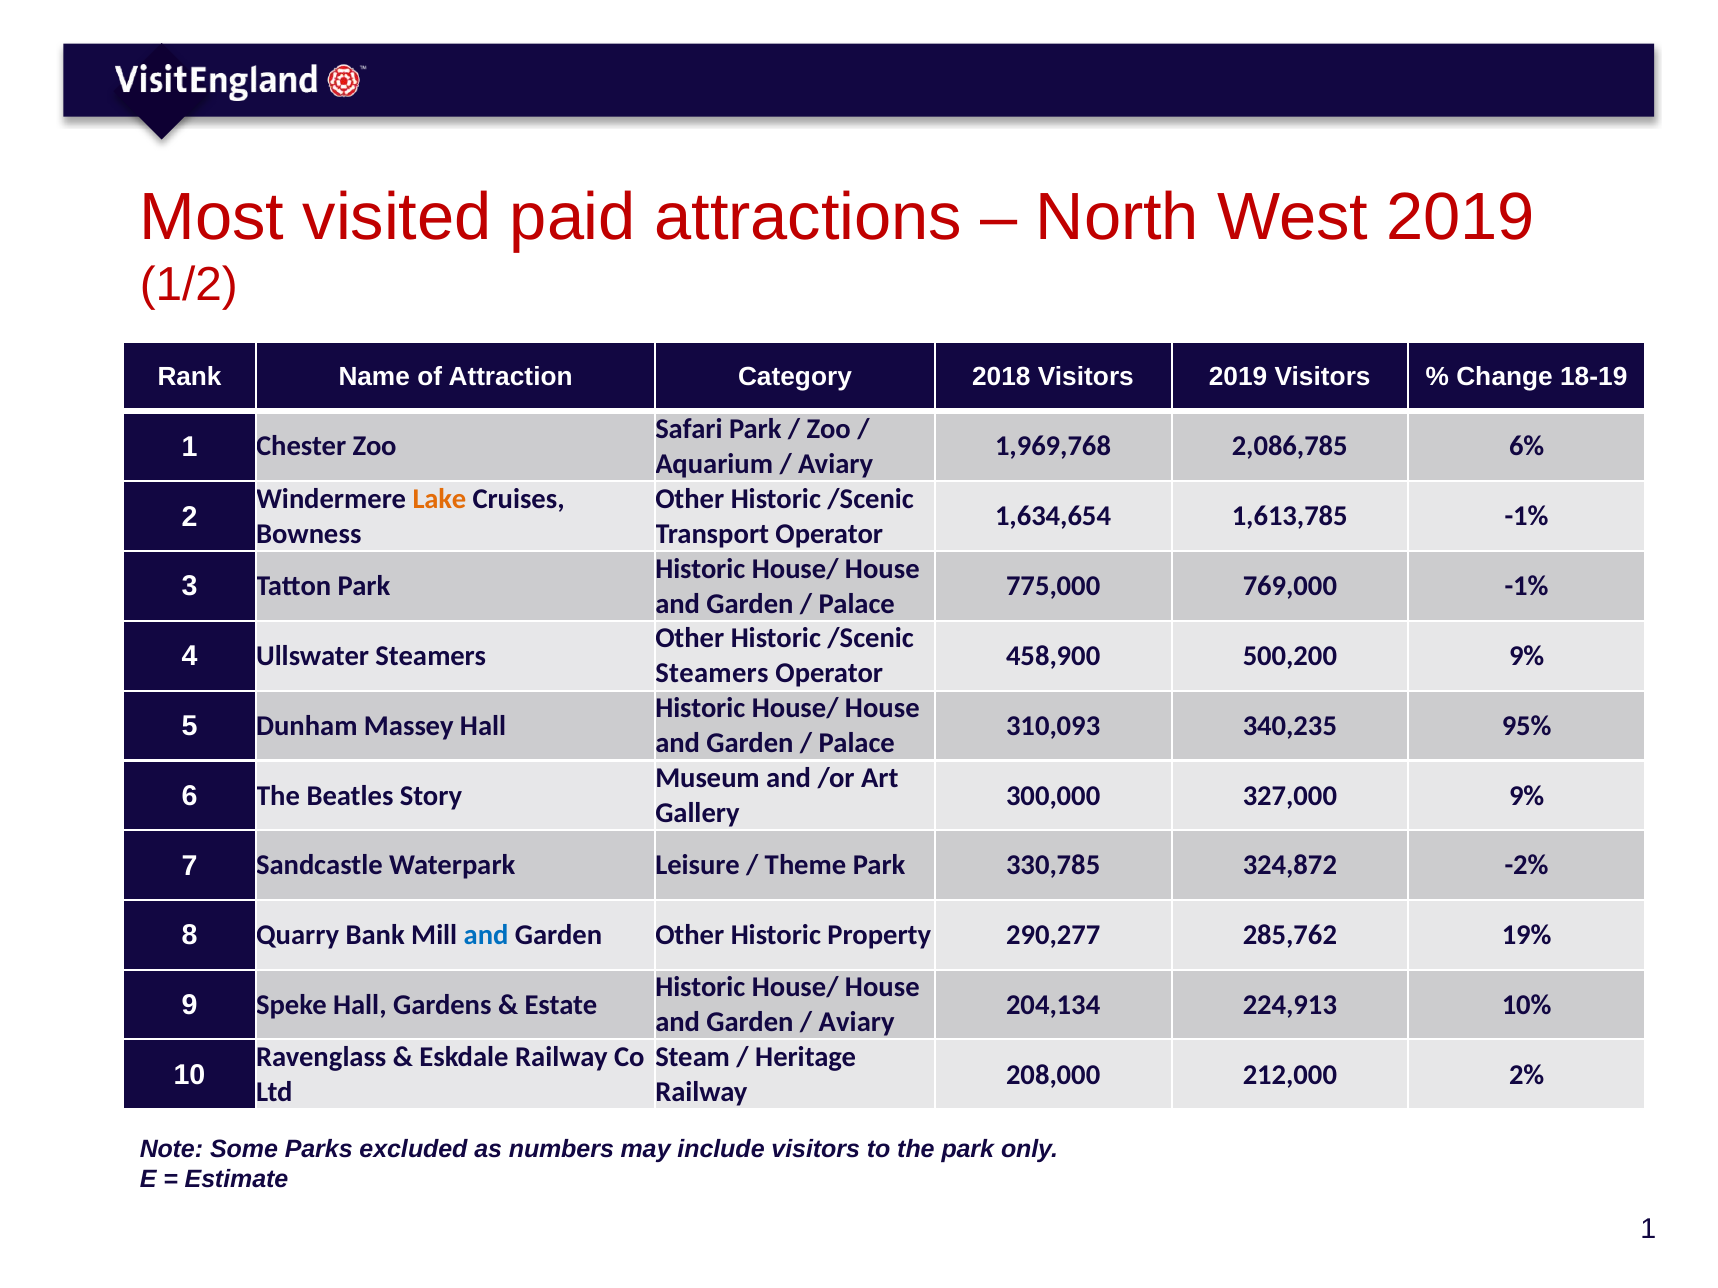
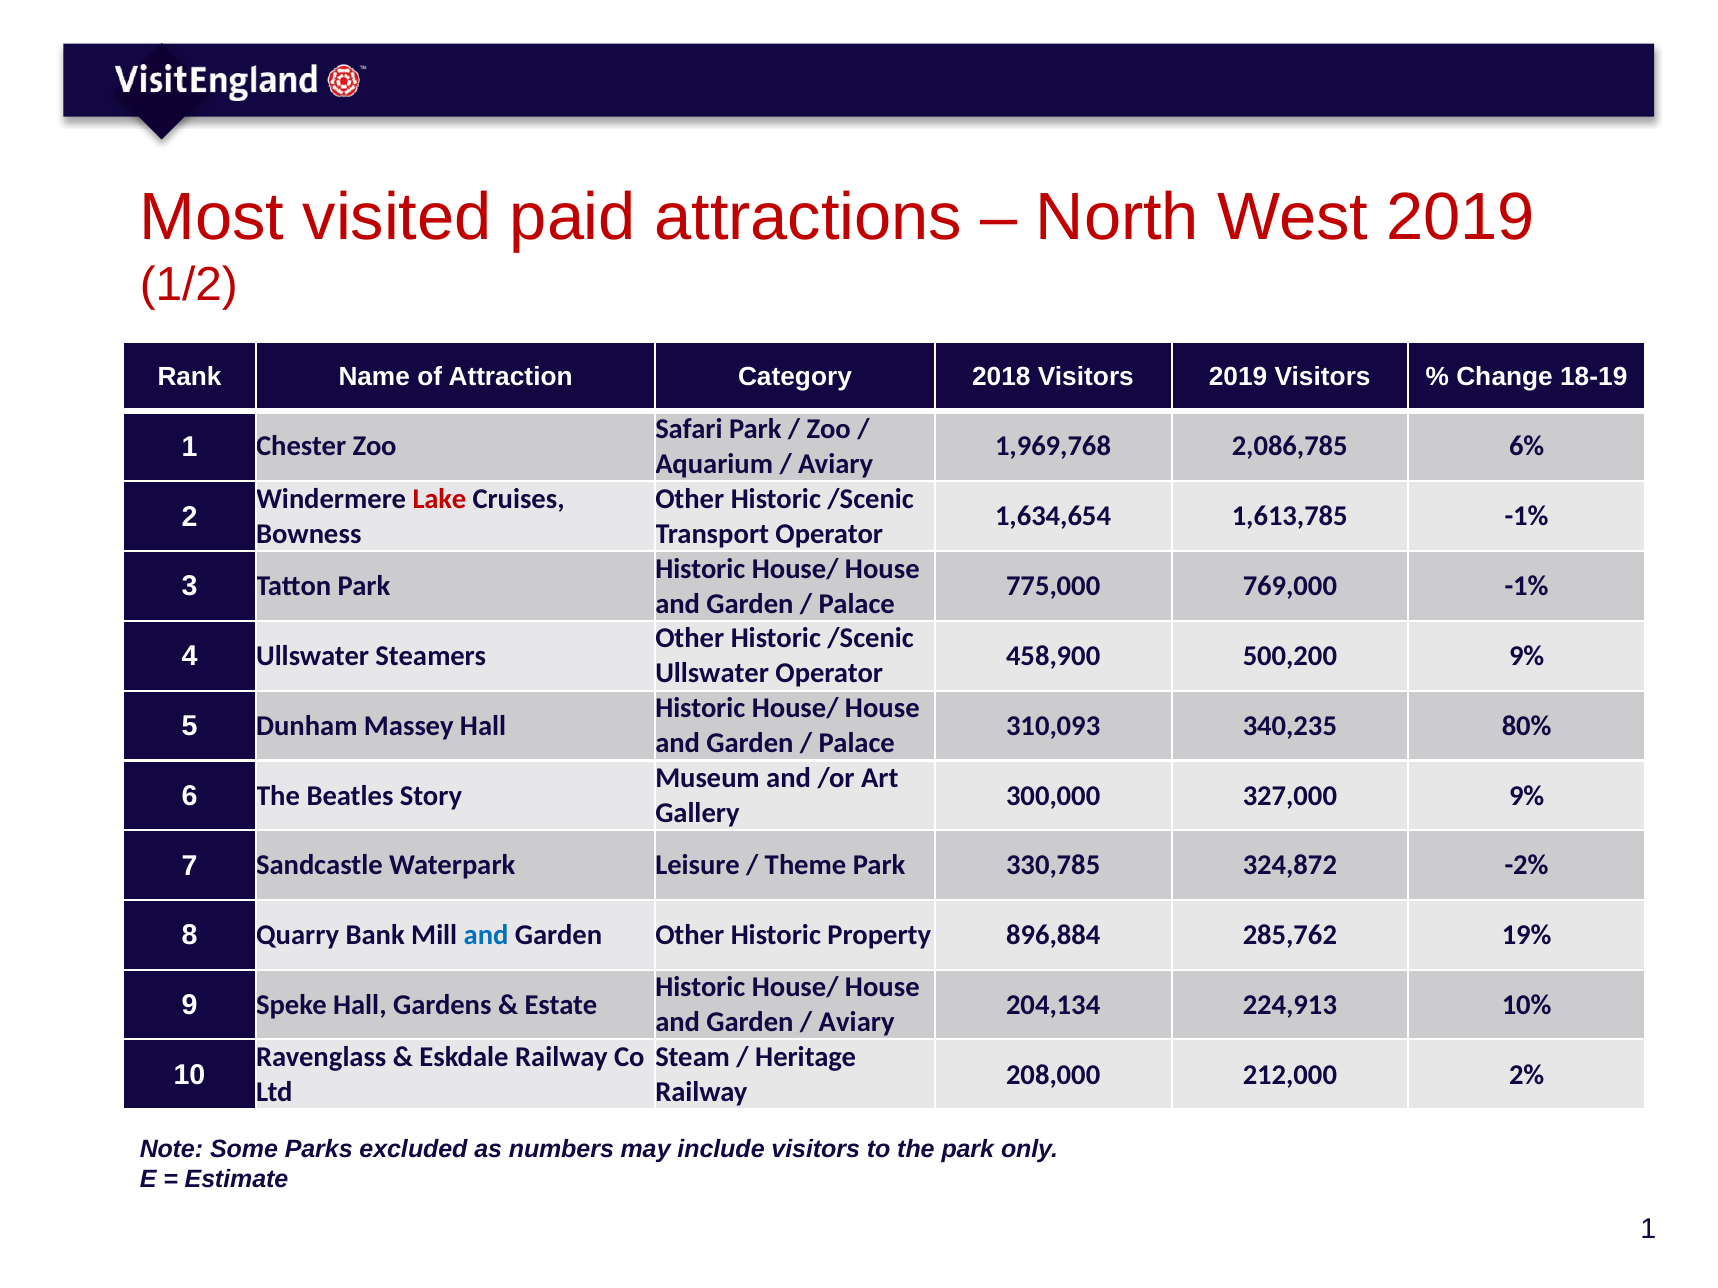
Lake colour: orange -> red
Steamers at (712, 674): Steamers -> Ullswater
95%: 95% -> 80%
290,277: 290,277 -> 896,884
